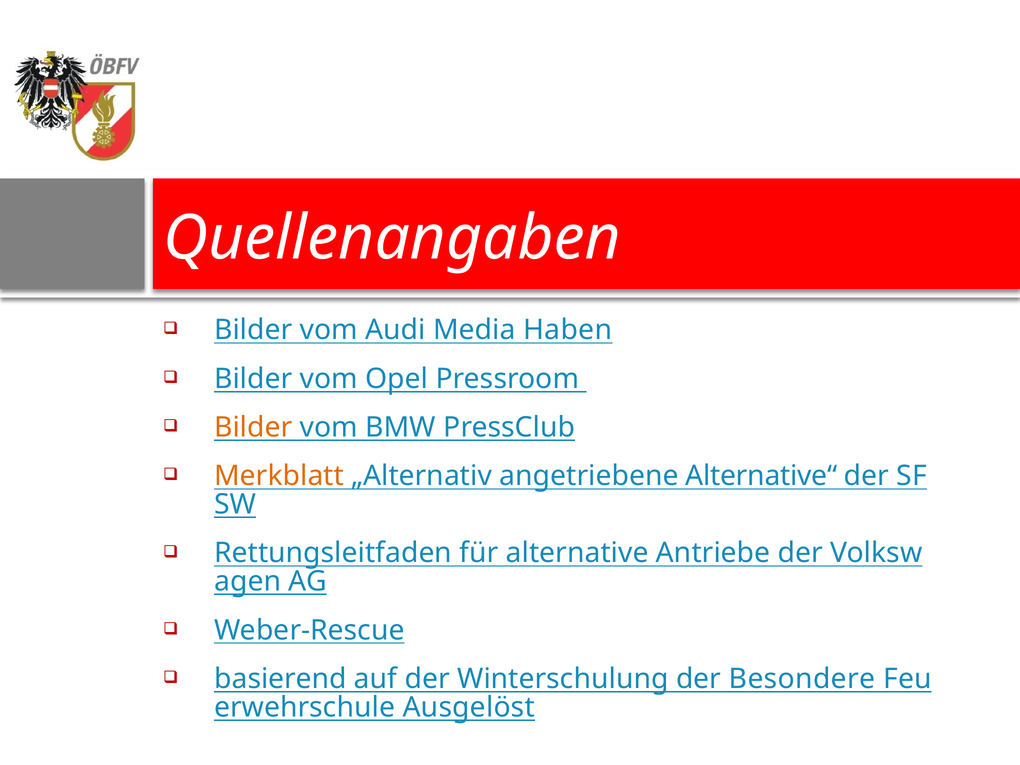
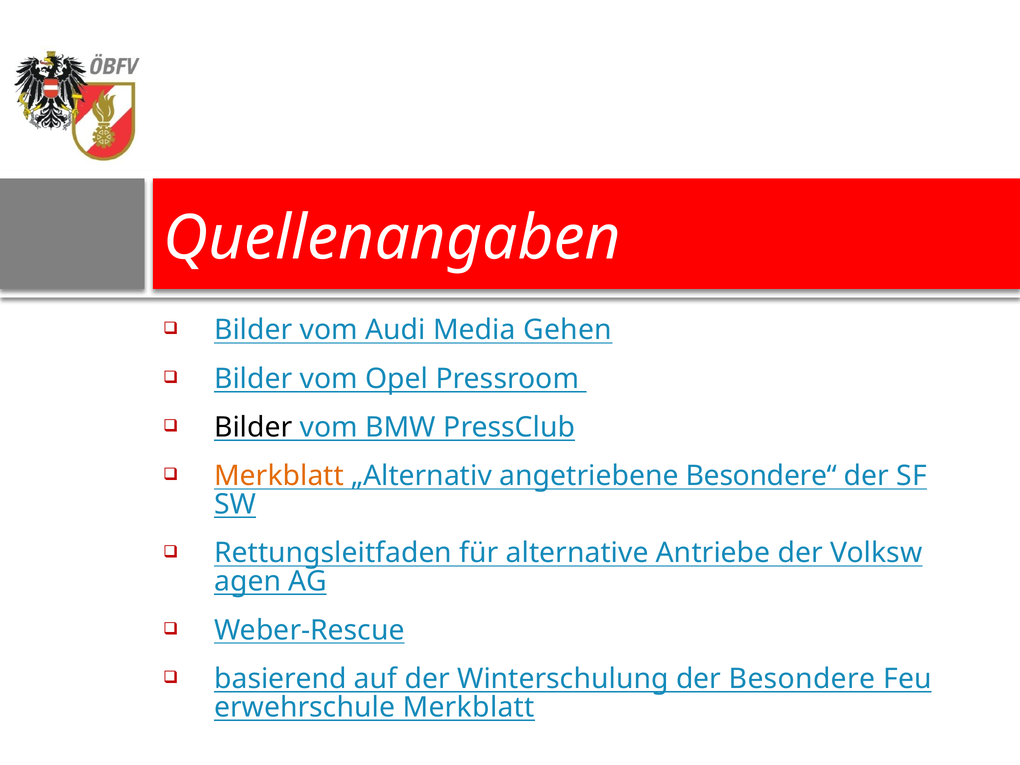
Haben: Haben -> Gehen
Bilder at (253, 427) colour: orange -> black
Alternative“: Alternative“ -> Besondere“
Ausgelöst at (469, 707): Ausgelöst -> Merkblatt
